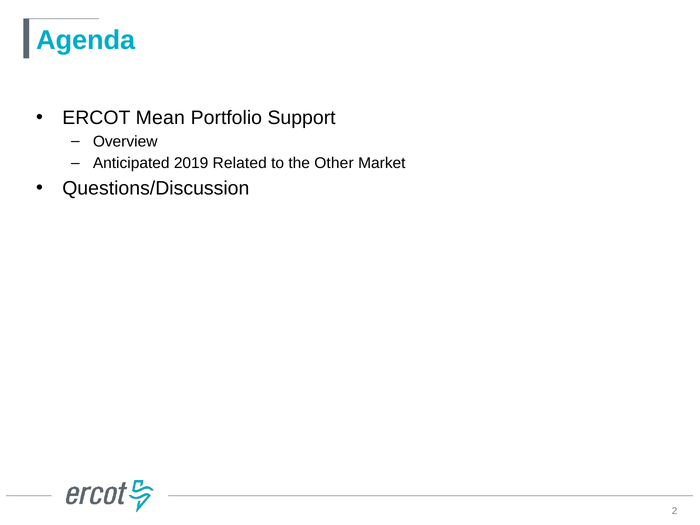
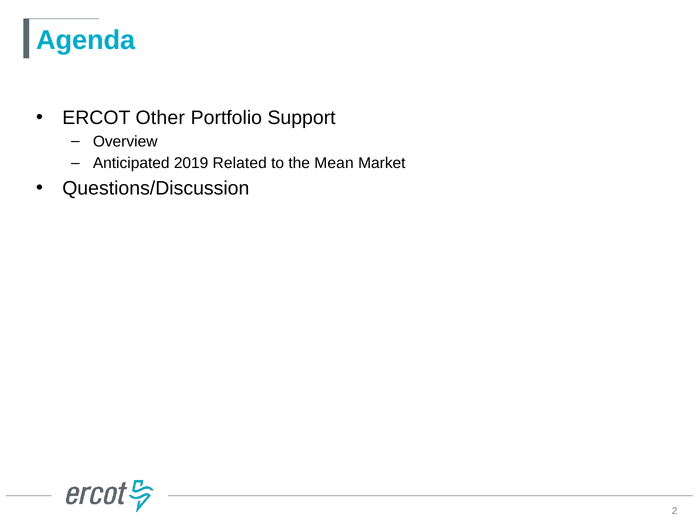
Mean: Mean -> Other
Other: Other -> Mean
